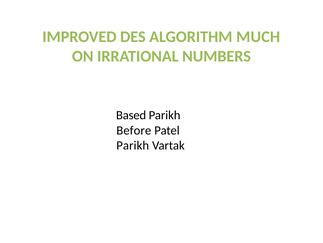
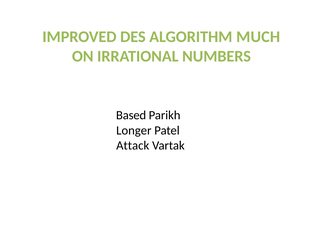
Before: Before -> Longer
Parikh at (133, 145): Parikh -> Attack
